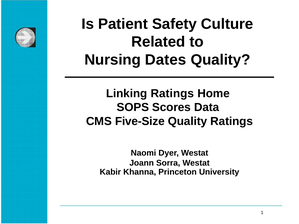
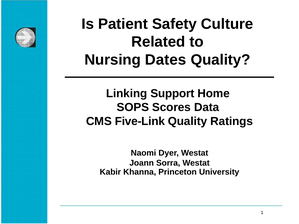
Linking Ratings: Ratings -> Support
Five-Size: Five-Size -> Five-Link
